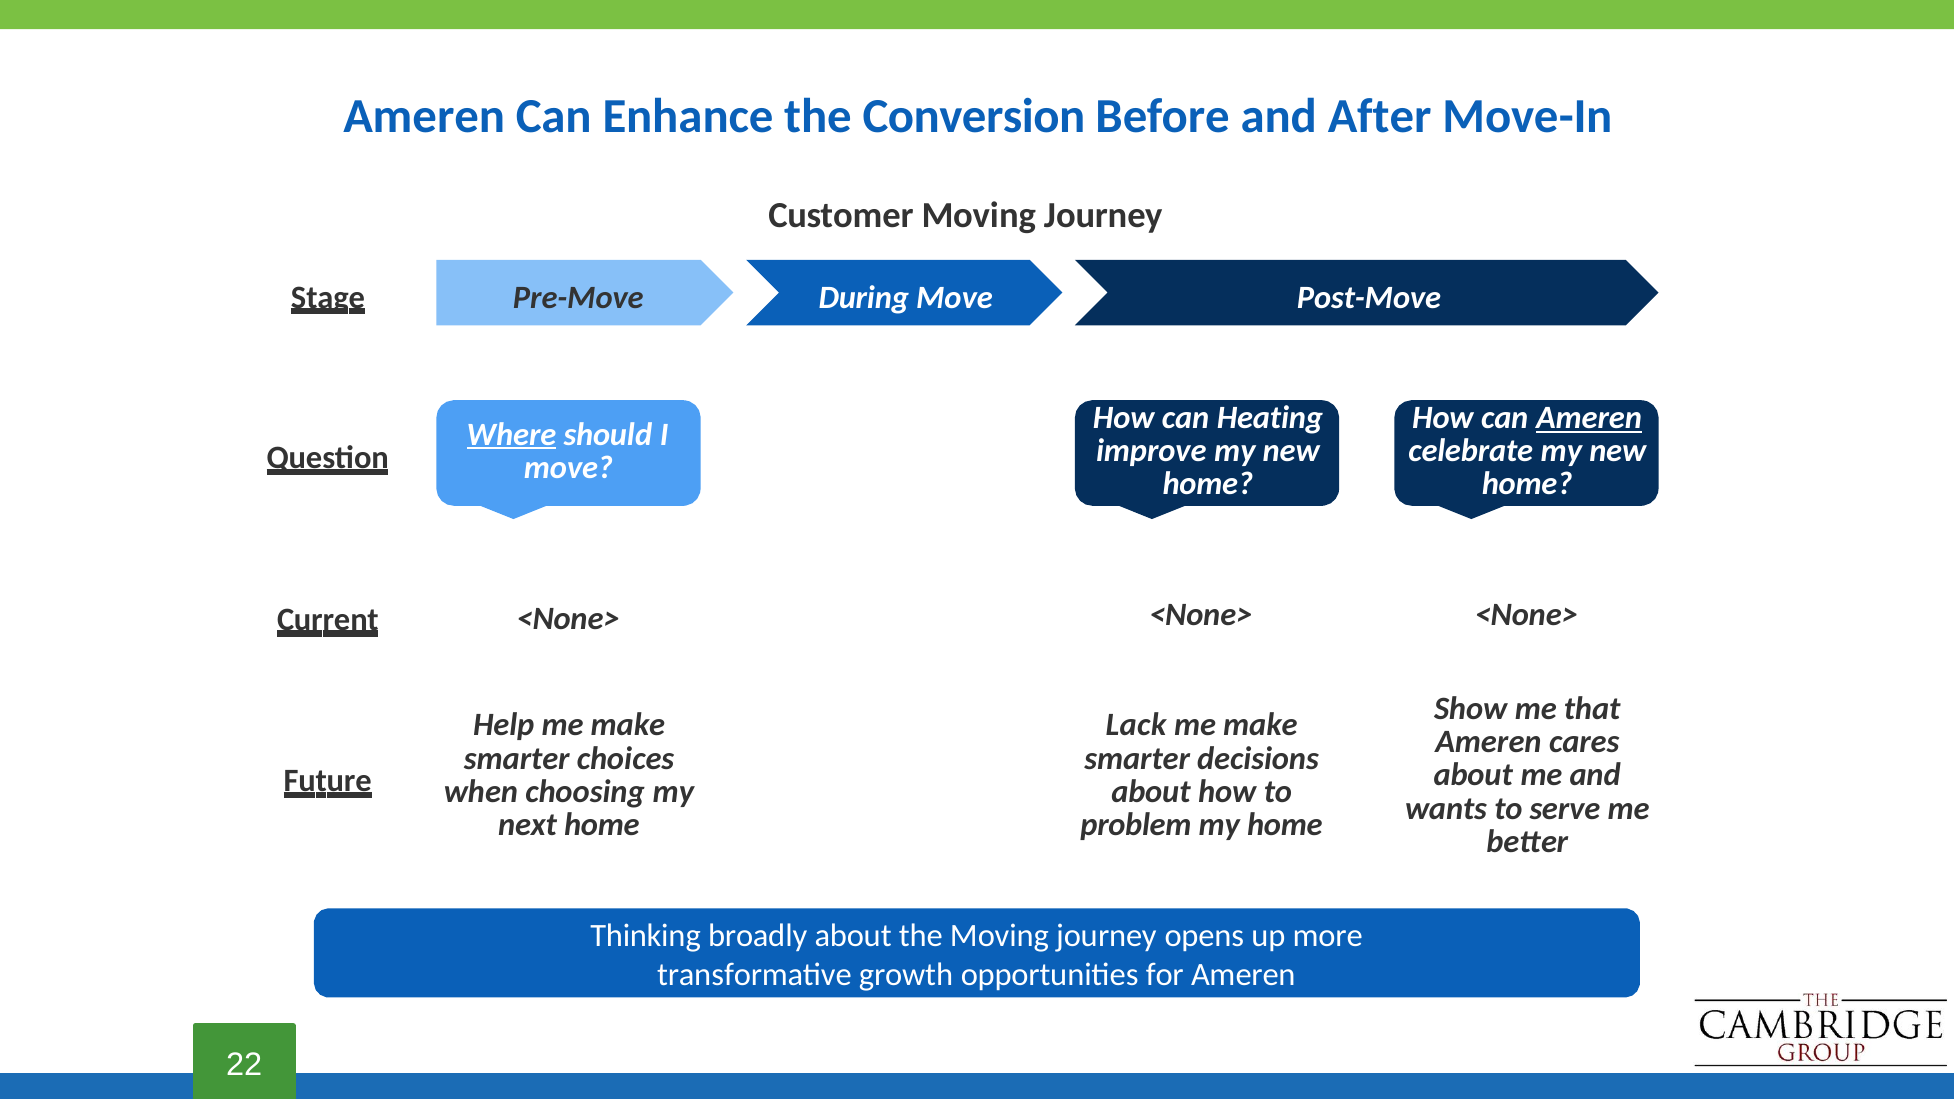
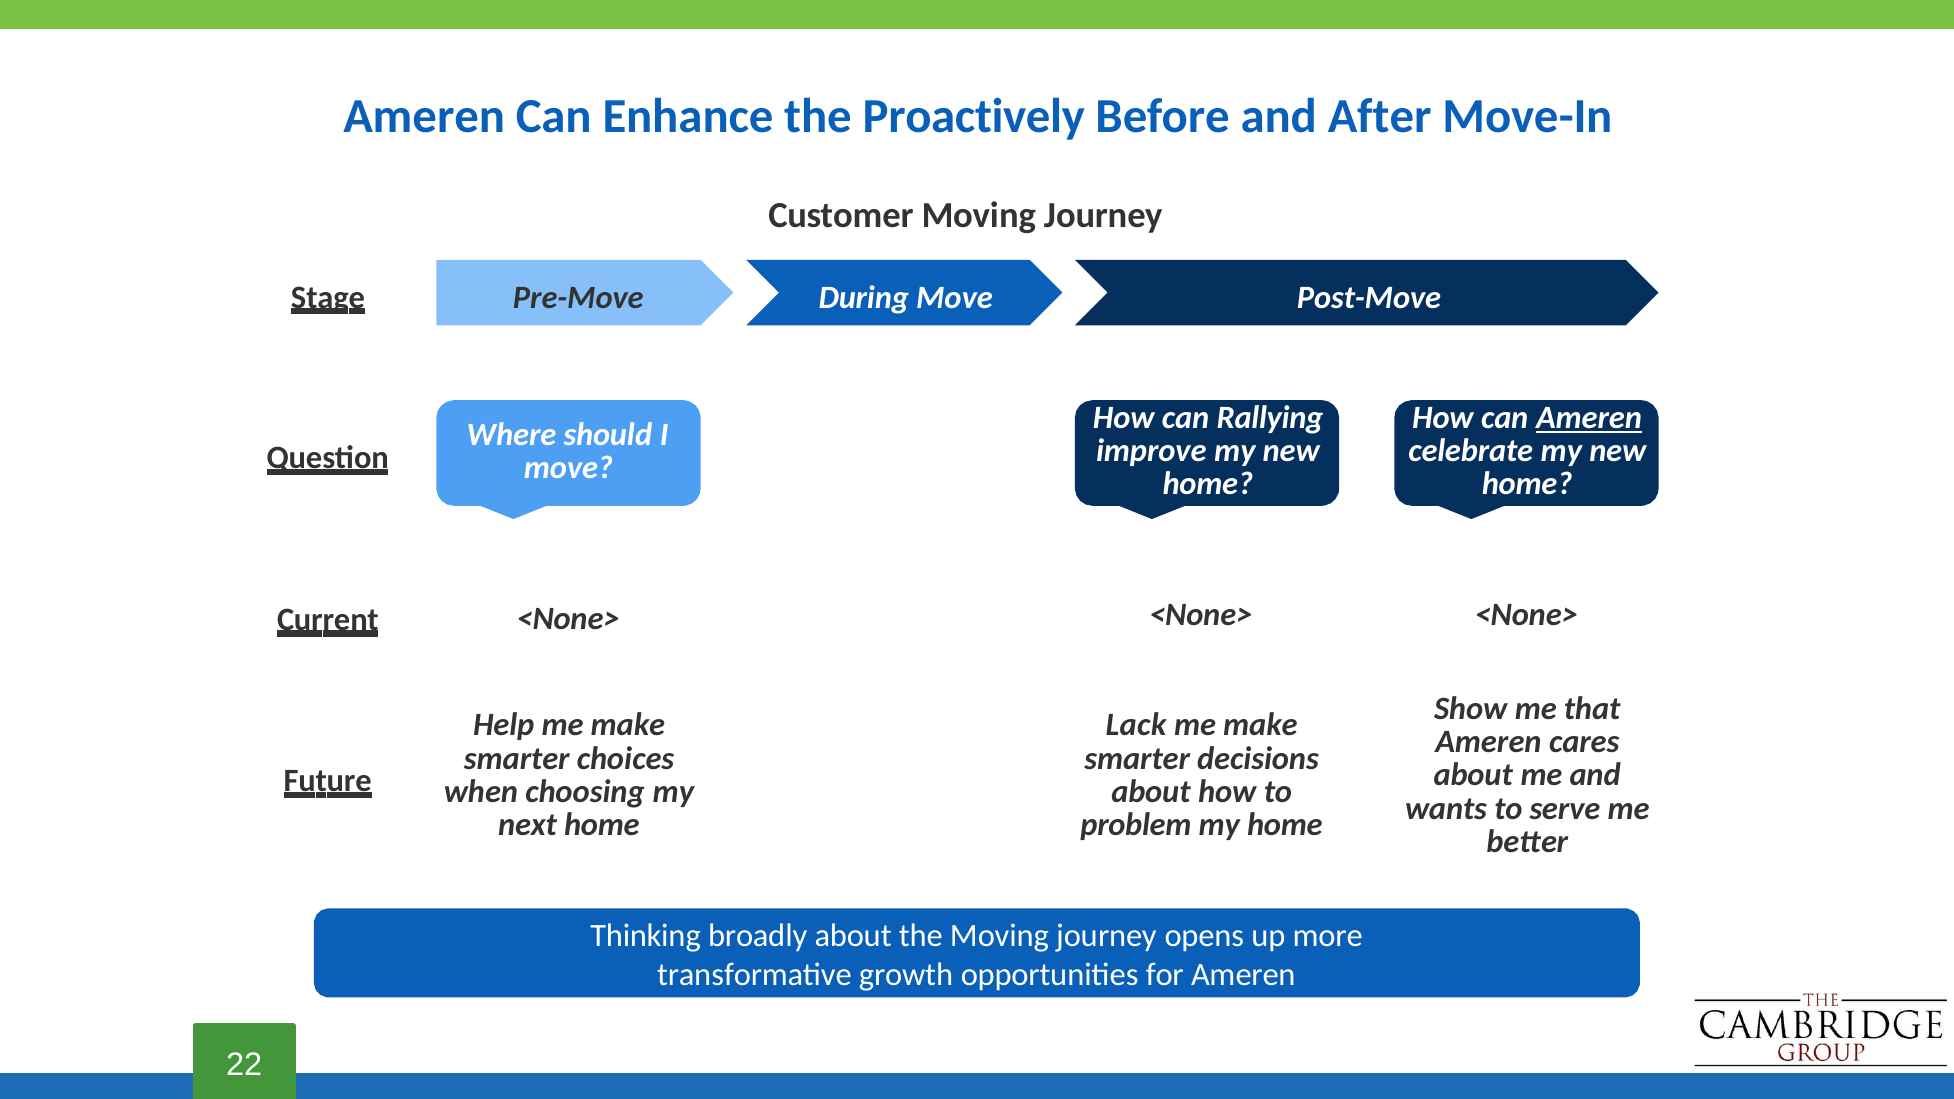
Conversion: Conversion -> Proactively
Heating: Heating -> Rallying
Where underline: present -> none
